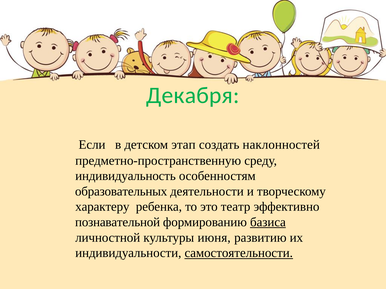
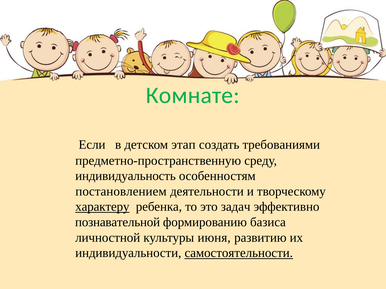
Декабря: Декабря -> Комнате
наклонностей: наклонностей -> требованиями
образовательных: образовательных -> постановлением
характеру underline: none -> present
театр: театр -> задач
базиса underline: present -> none
